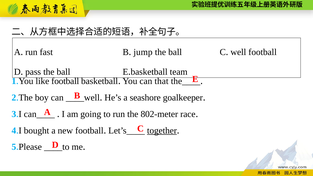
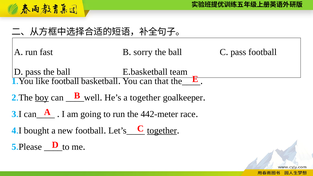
jump: jump -> sorry
well at (238, 52): well -> pass
boy underline: none -> present
a seashore: seashore -> together
802-meter: 802-meter -> 442-meter
